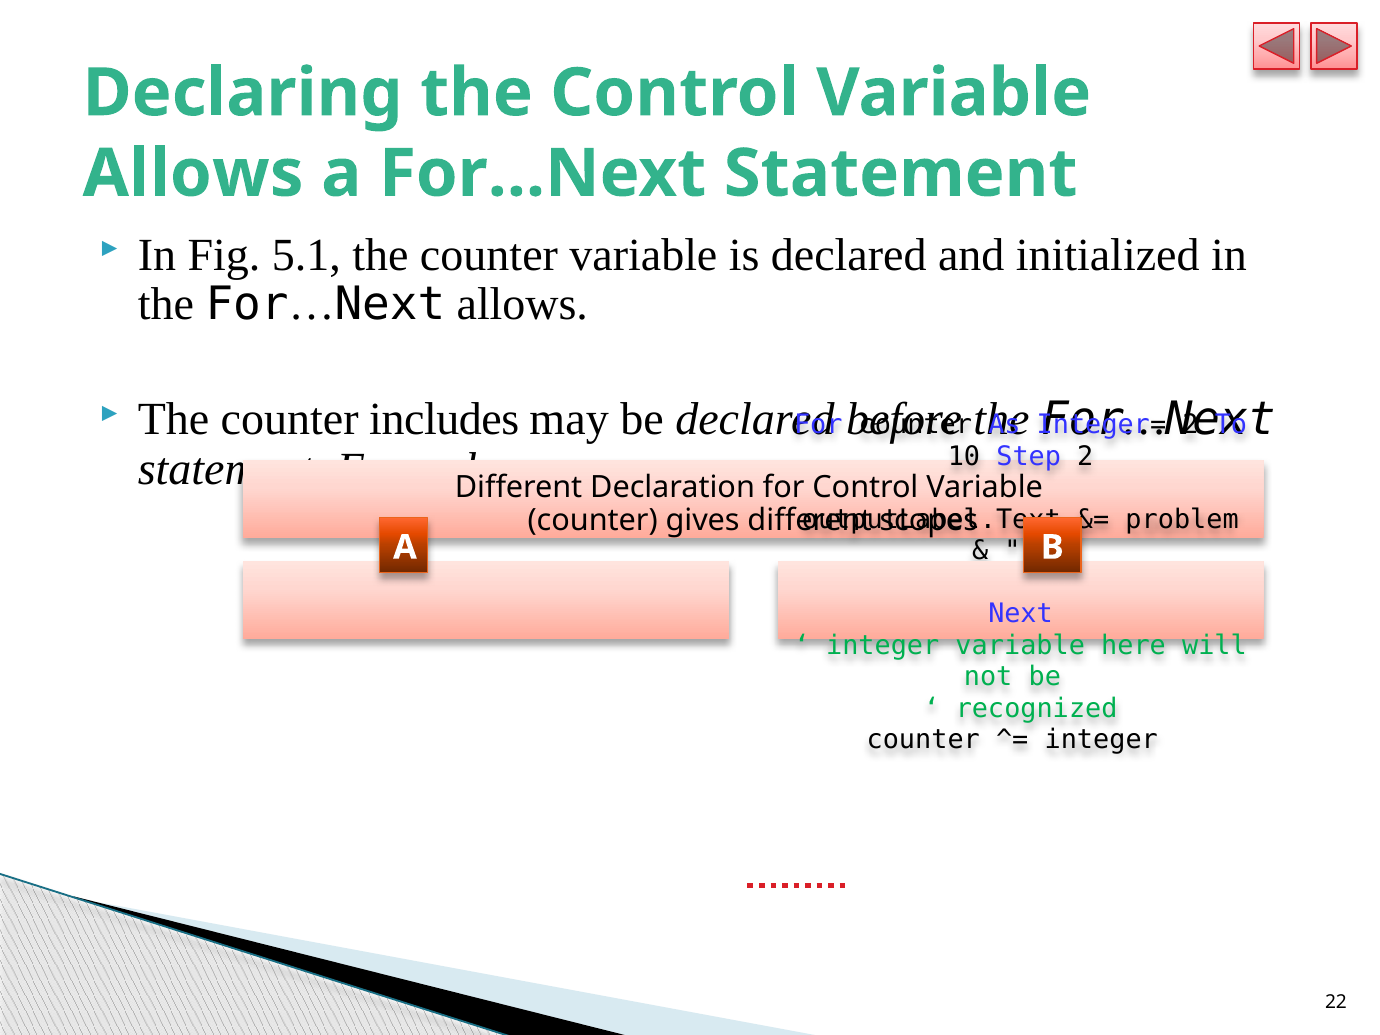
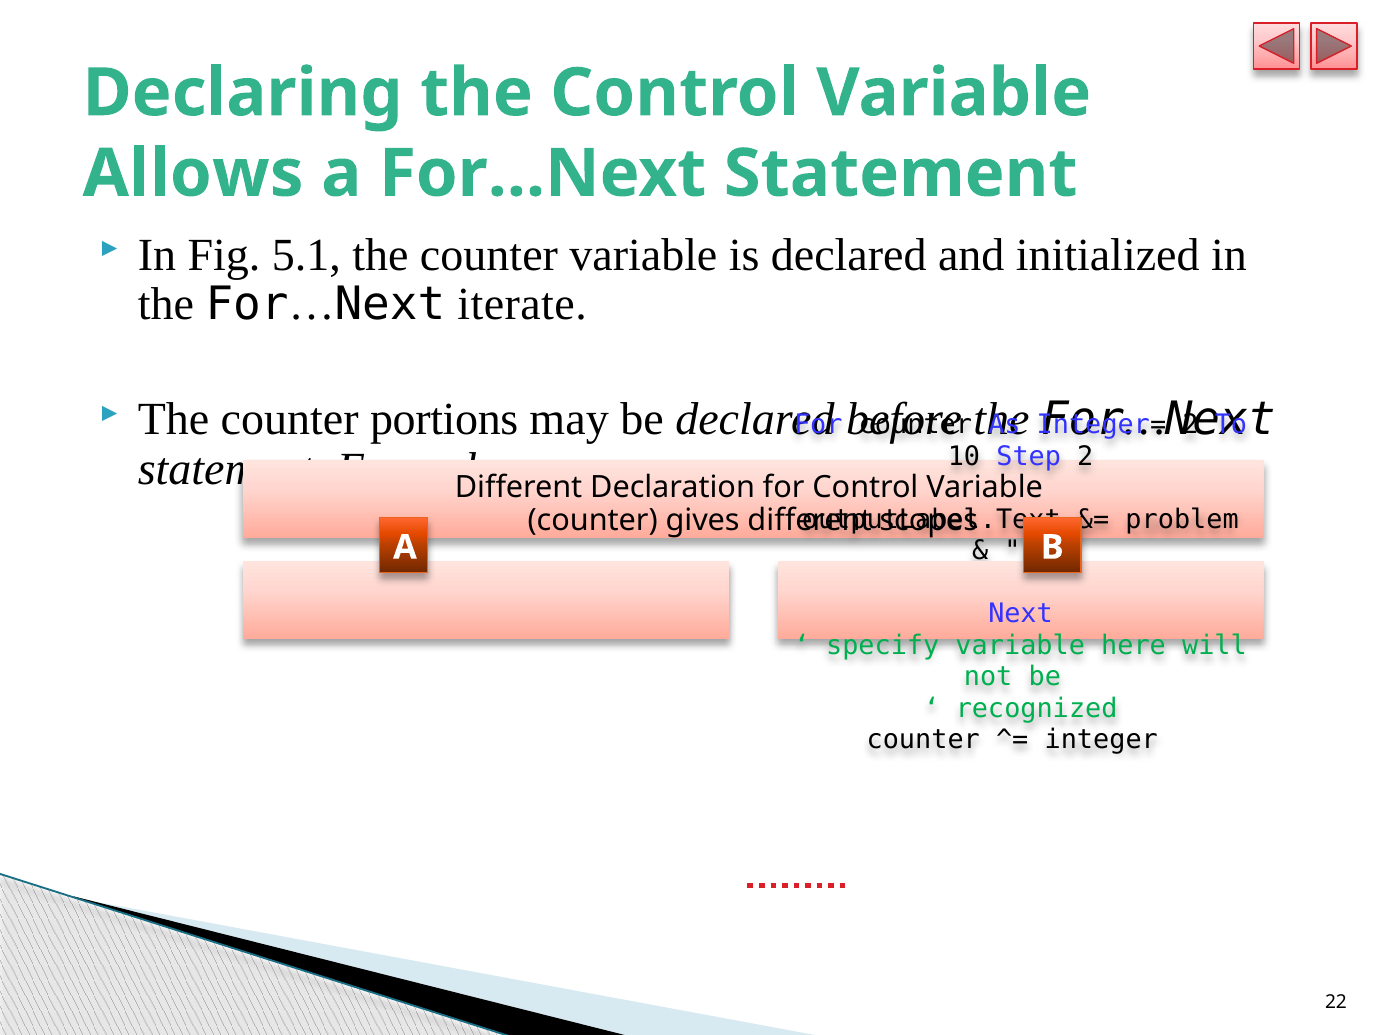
For…Next allows: allows -> iterate
includes: includes -> portions
integer at (883, 645): integer -> specify
